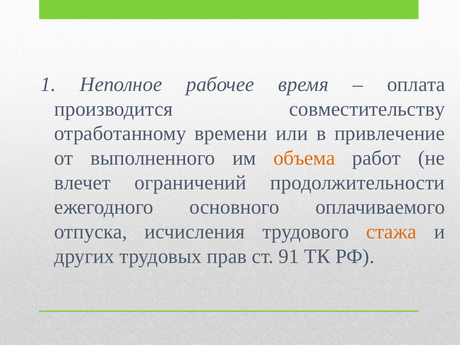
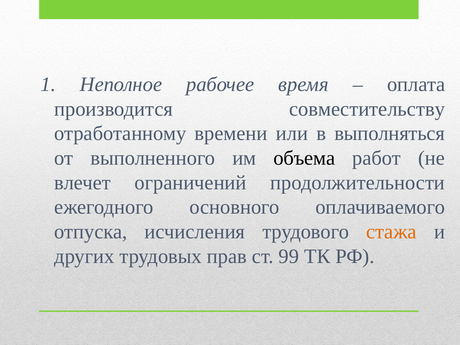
привлечение: привлечение -> выполняться
объема colour: orange -> black
91: 91 -> 99
